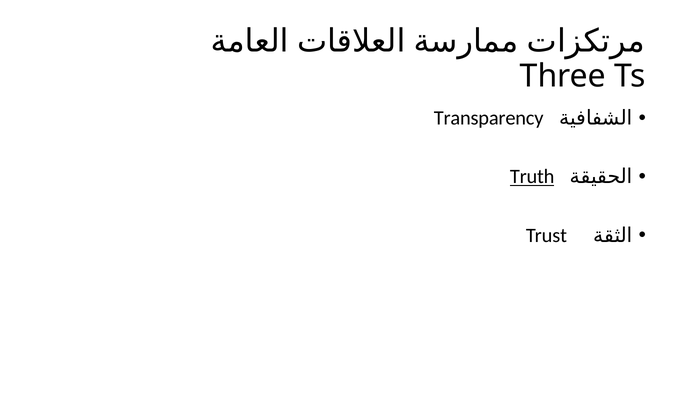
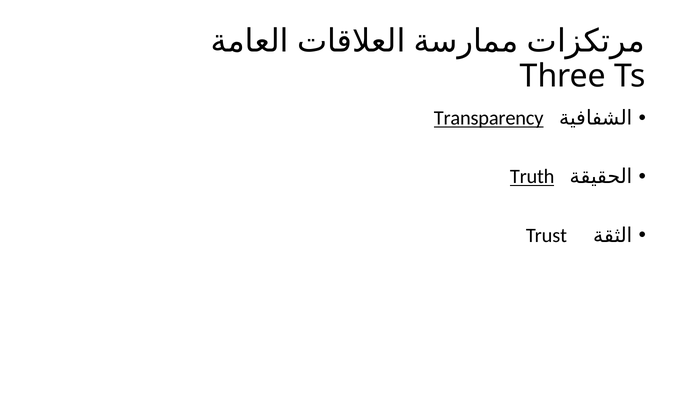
Transparency underline: none -> present
